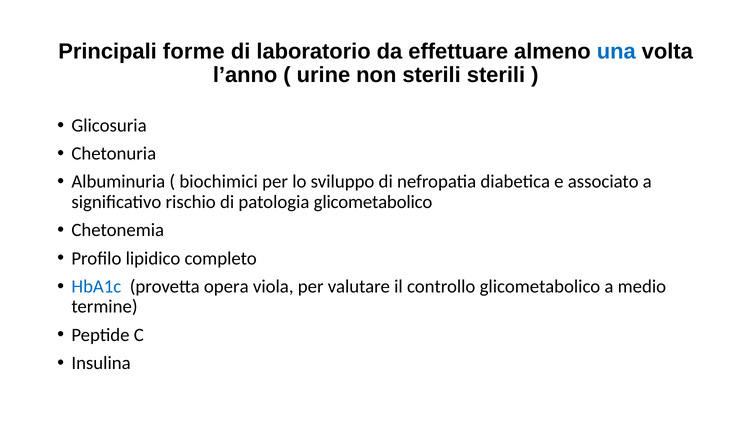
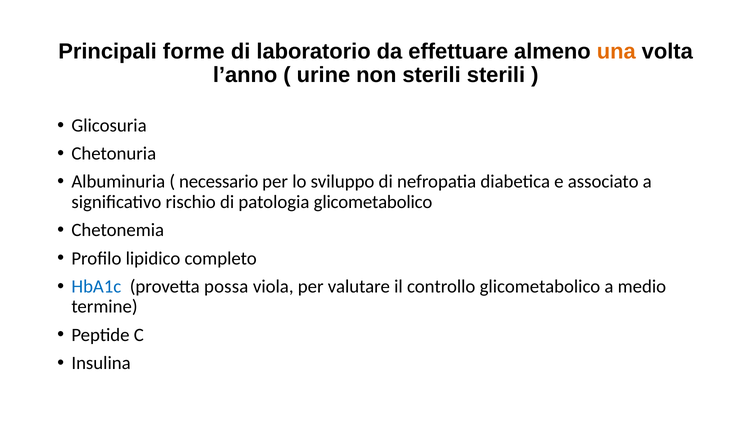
una colour: blue -> orange
biochimici: biochimici -> necessario
opera: opera -> possa
